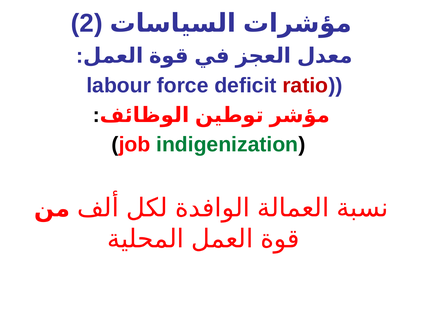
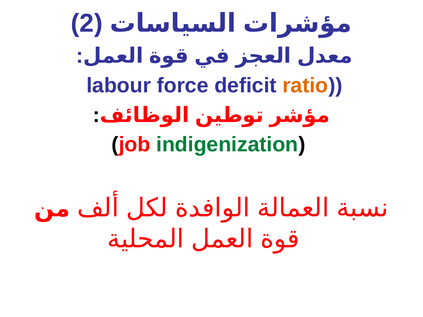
ratio colour: red -> orange
